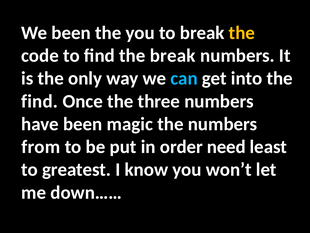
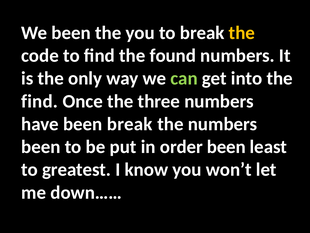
the break: break -> found
can colour: light blue -> light green
been magic: magic -> break
from at (41, 147): from -> been
order need: need -> been
